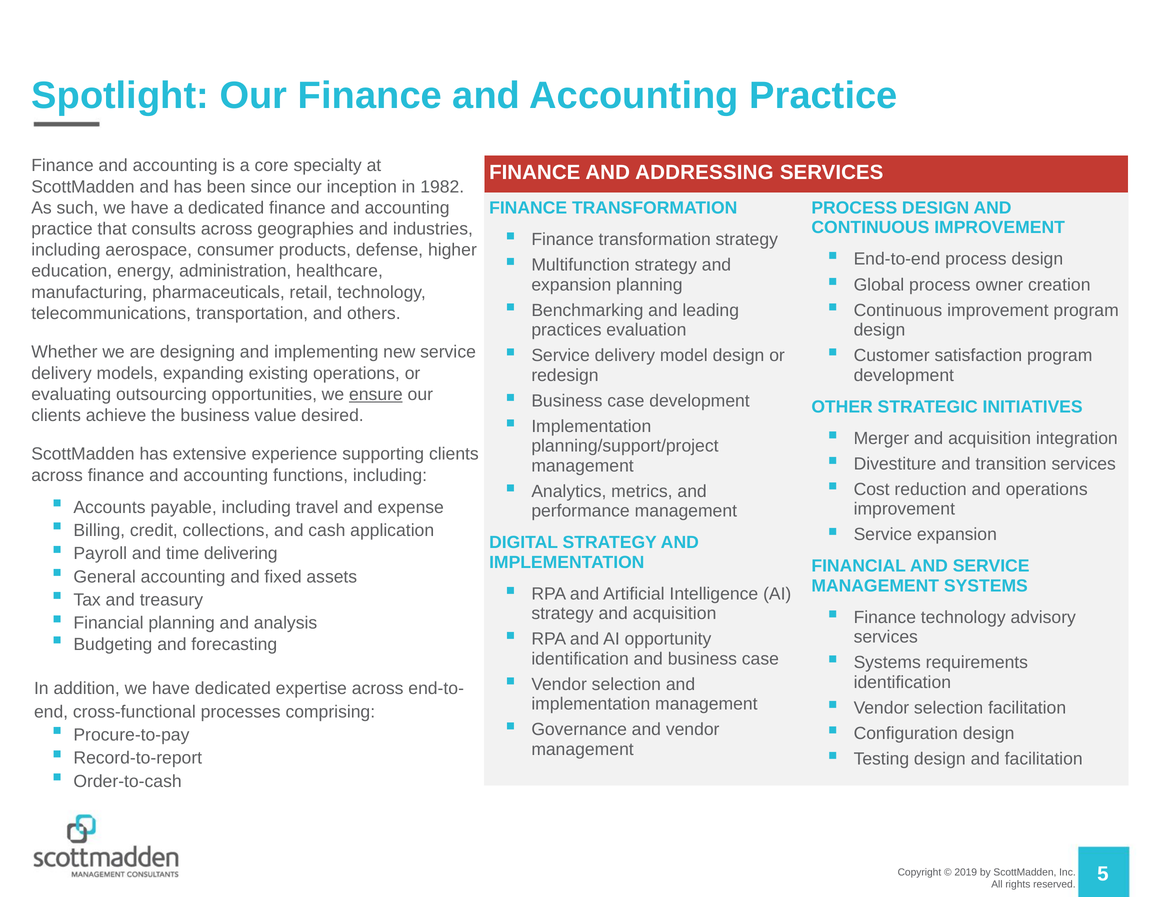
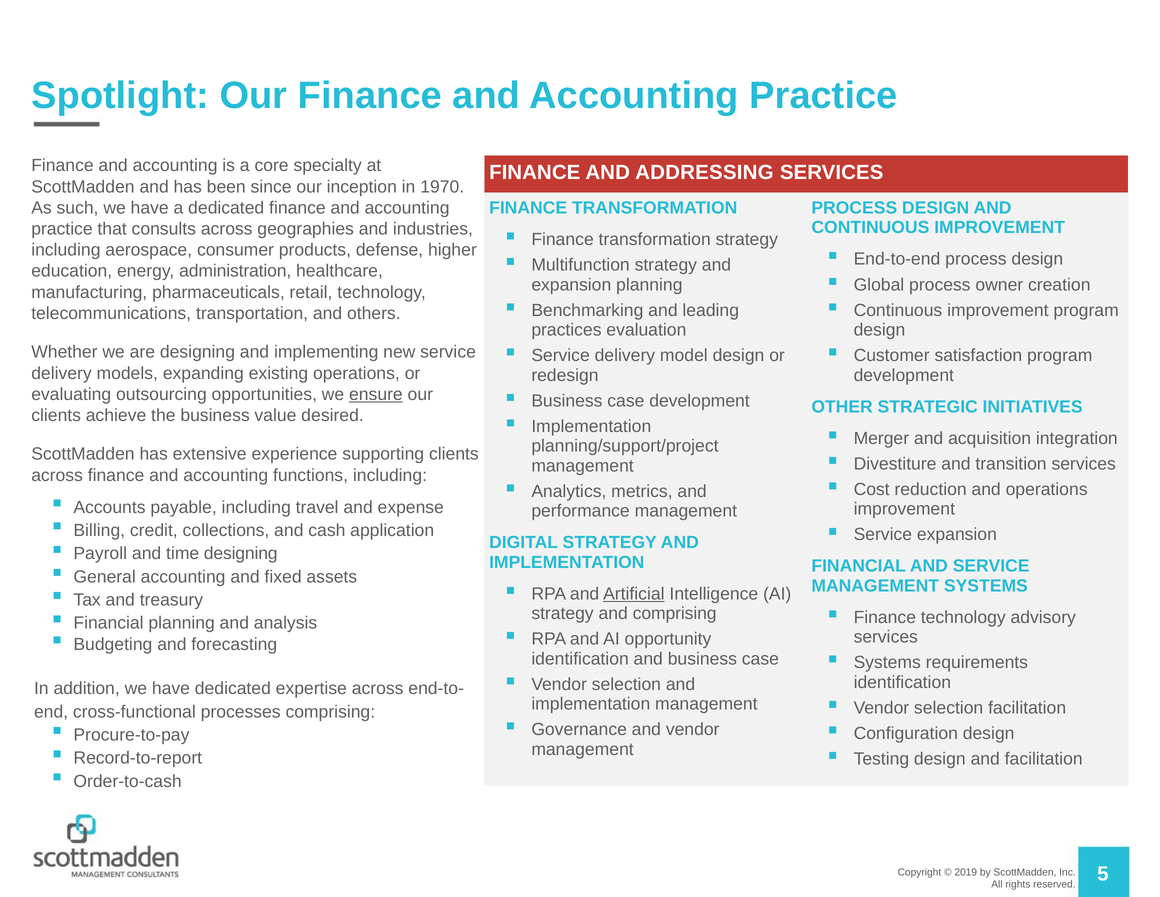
1982: 1982 -> 1970
time delivering: delivering -> designing
Artificial underline: none -> present
strategy and acquisition: acquisition -> comprising
